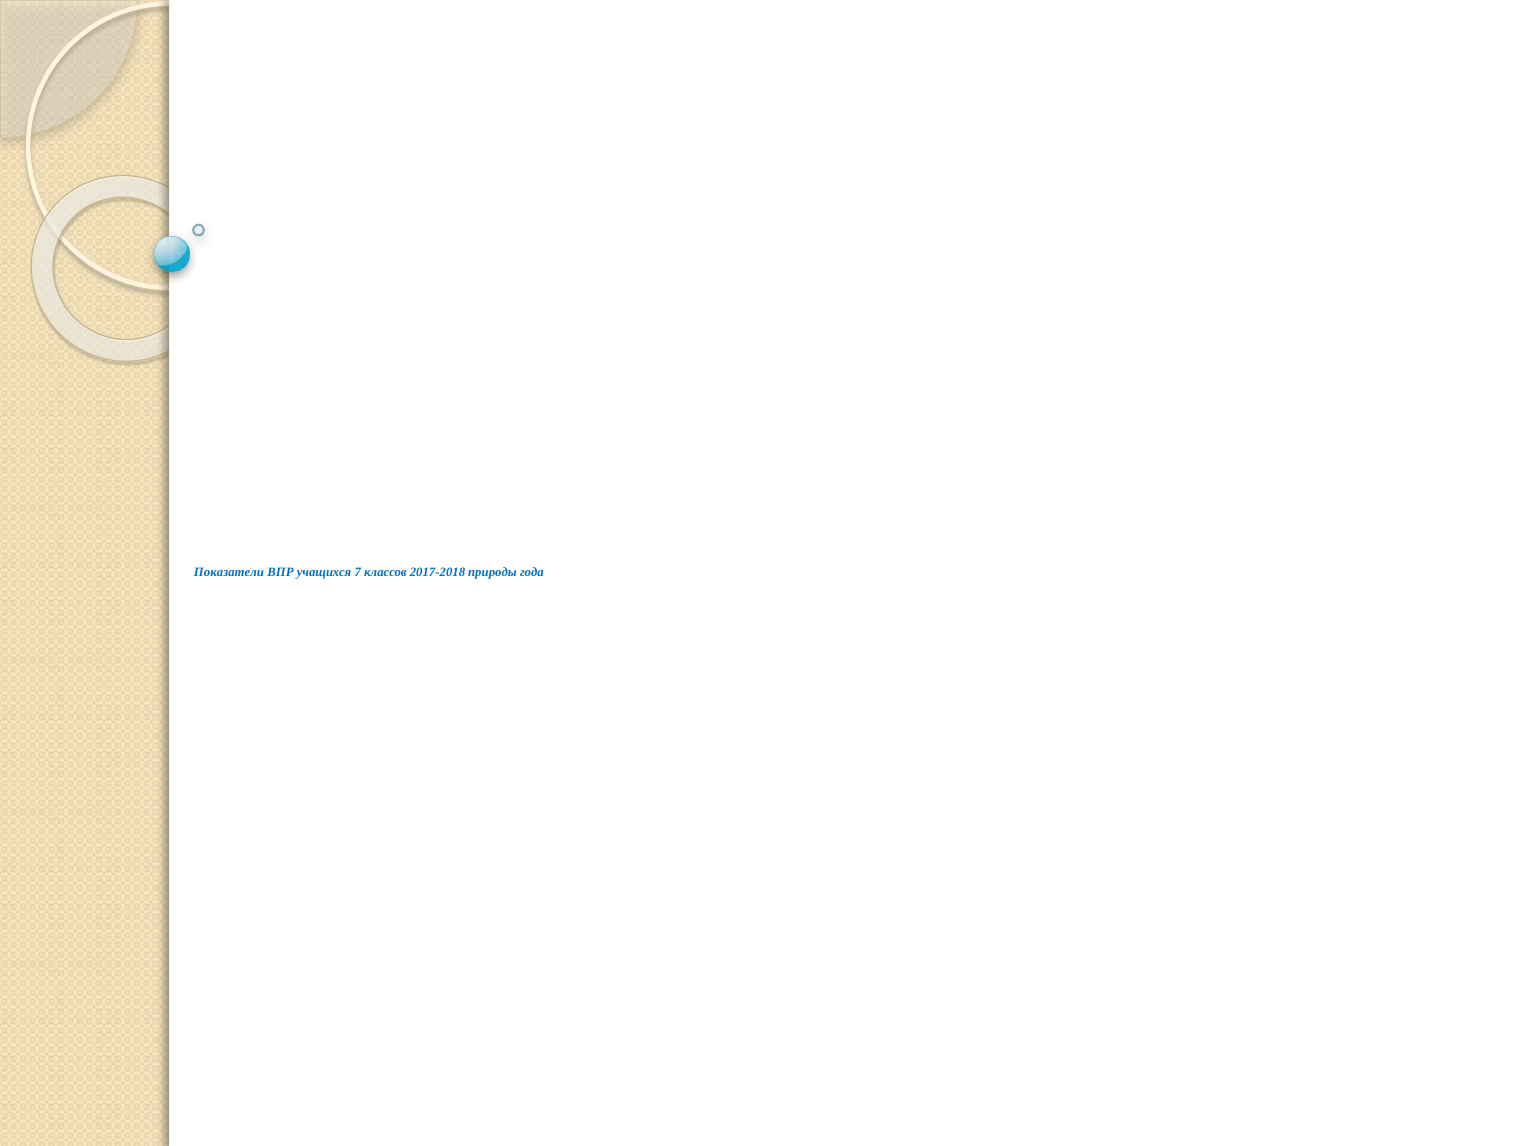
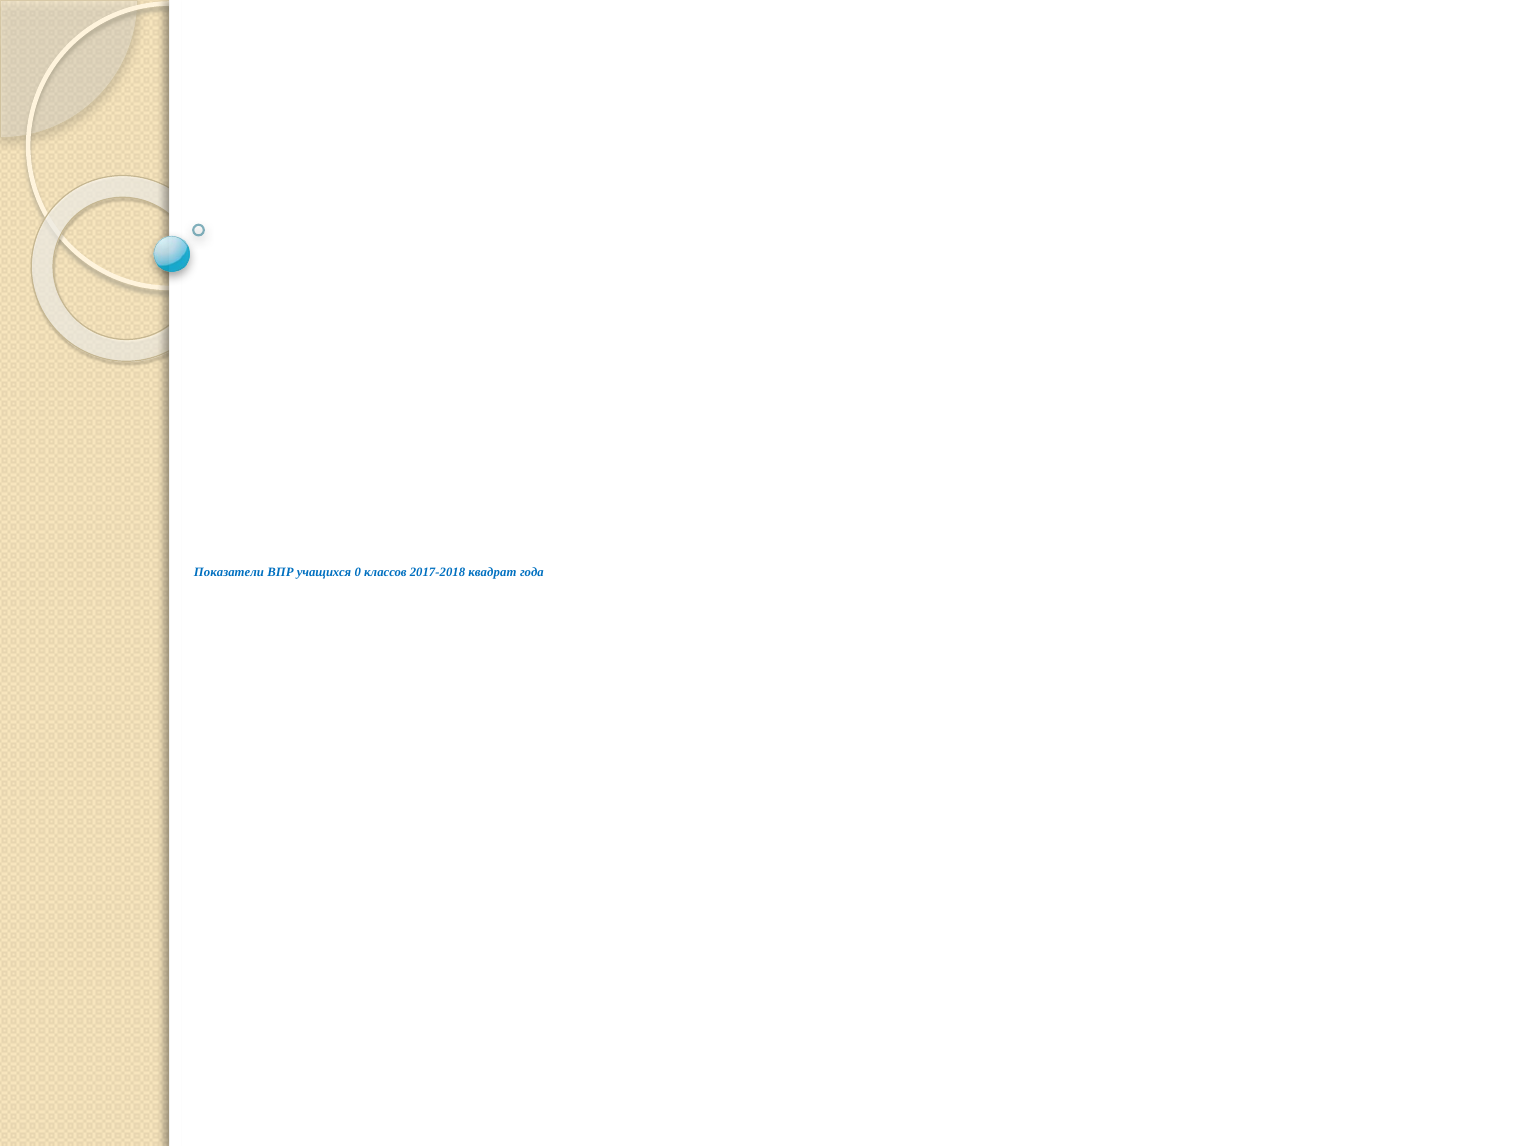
7: 7 -> 0
природы: природы -> квадрат
